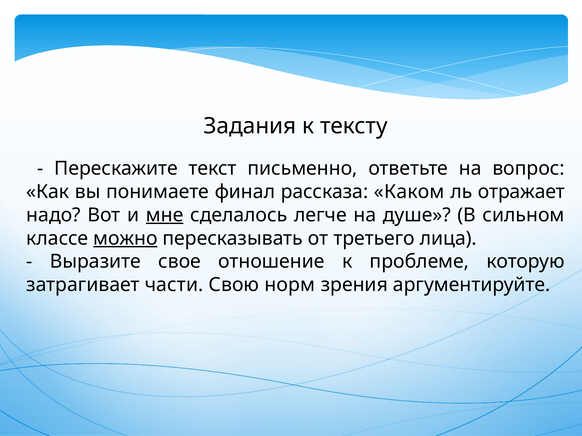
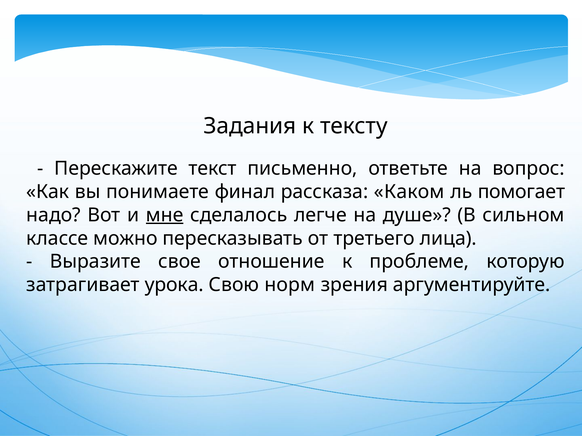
отражает: отражает -> помогает
можно underline: present -> none
части: части -> урока
